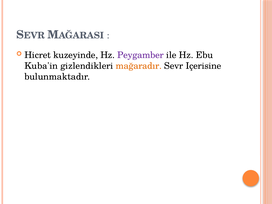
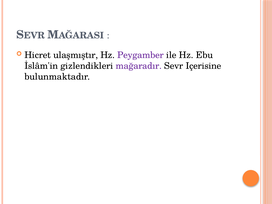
kuzeyinde: kuzeyinde -> ulaşmıştır
Kuba'in: Kuba'in -> İslâm'in
mağaradır colour: orange -> purple
